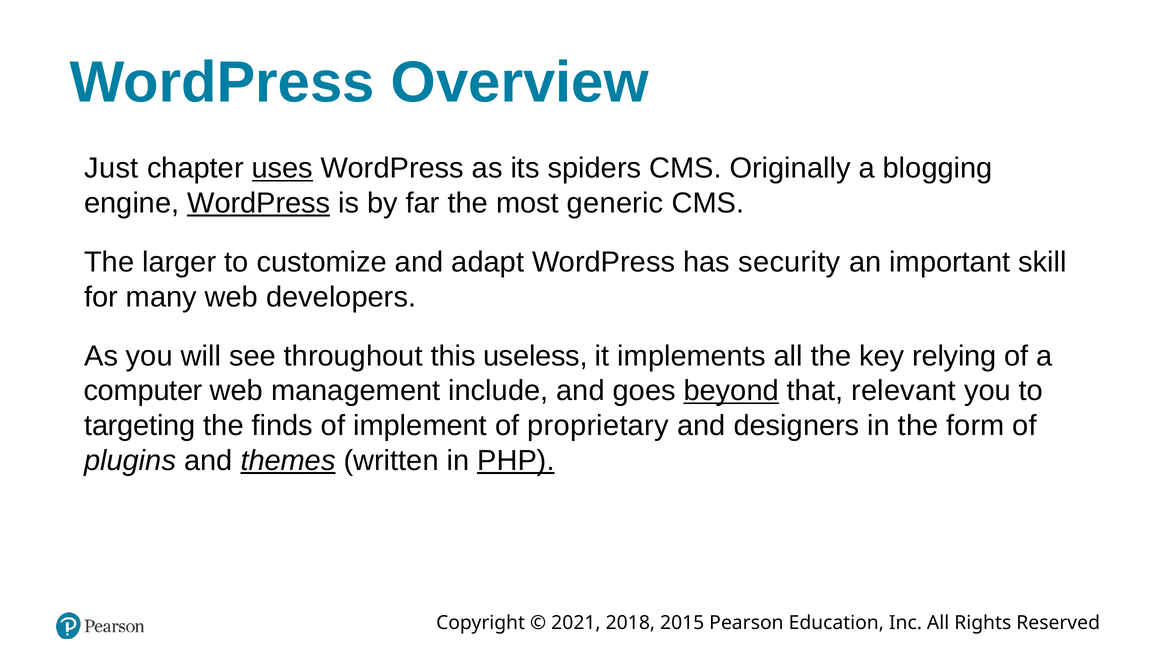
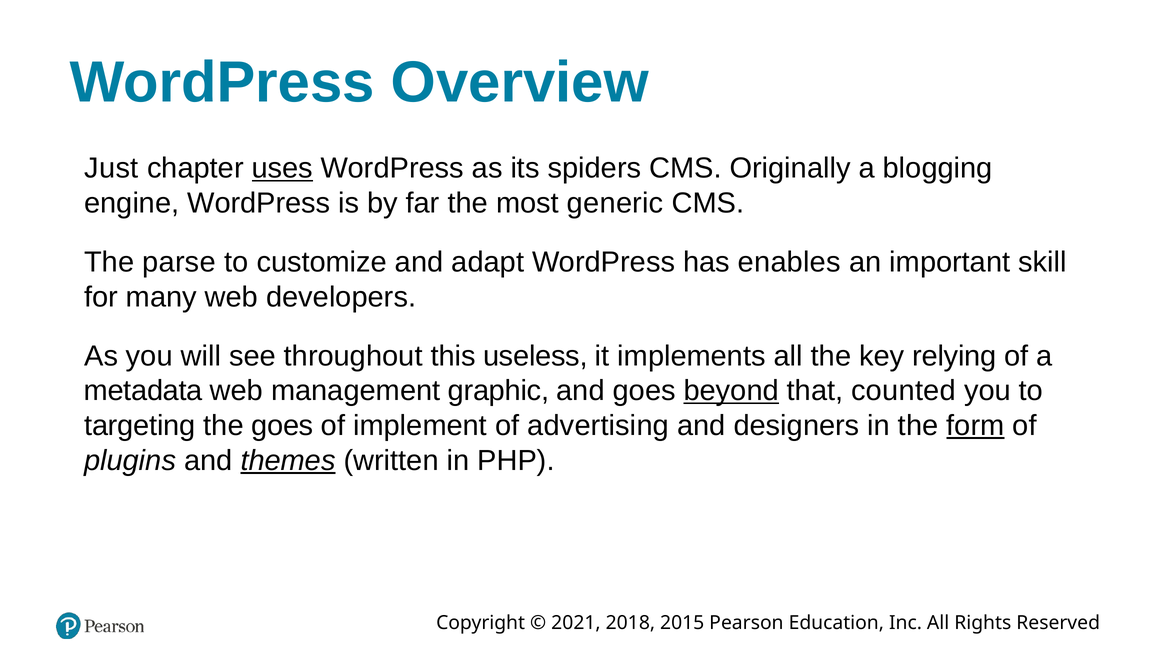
WordPress at (259, 203) underline: present -> none
larger: larger -> parse
security: security -> enables
computer: computer -> metadata
include: include -> graphic
relevant: relevant -> counted
the finds: finds -> goes
proprietary: proprietary -> advertising
form underline: none -> present
PHP underline: present -> none
